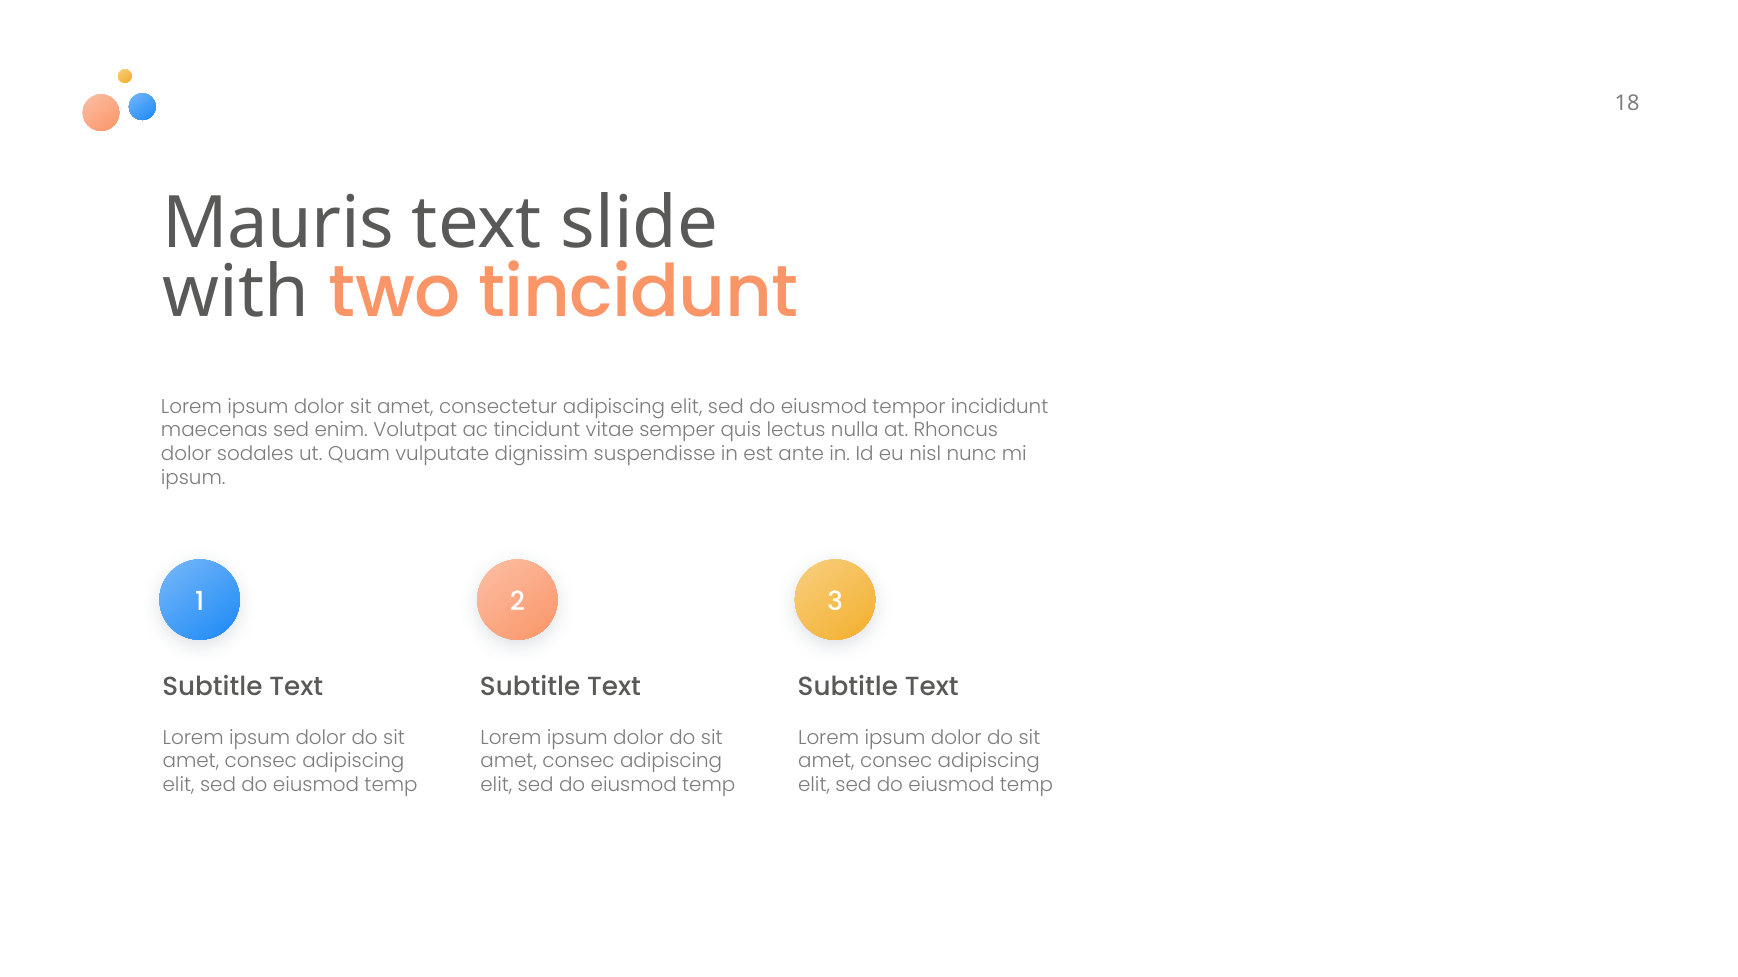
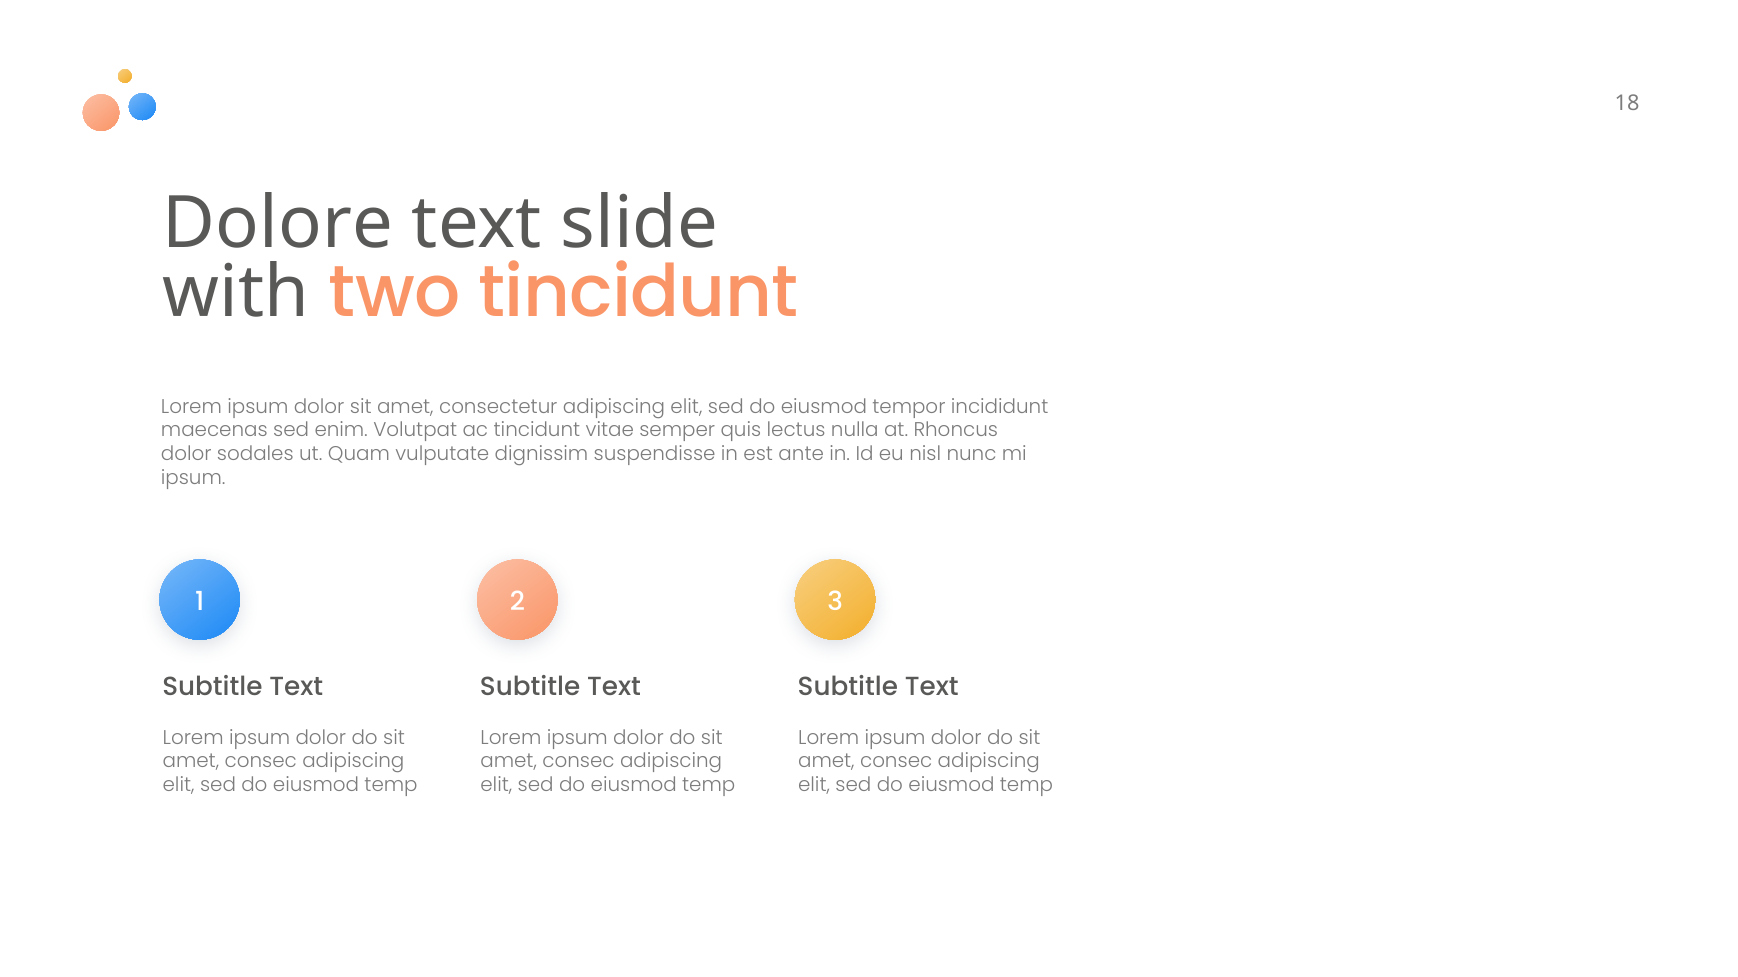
Mauris: Mauris -> Dolore
